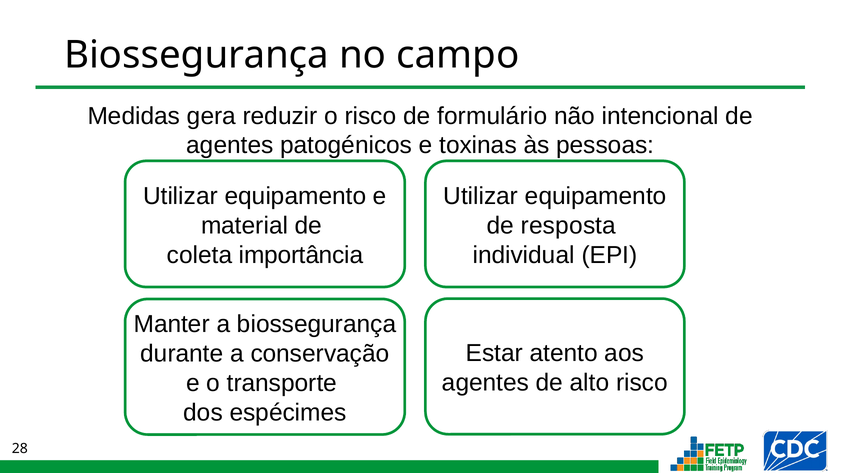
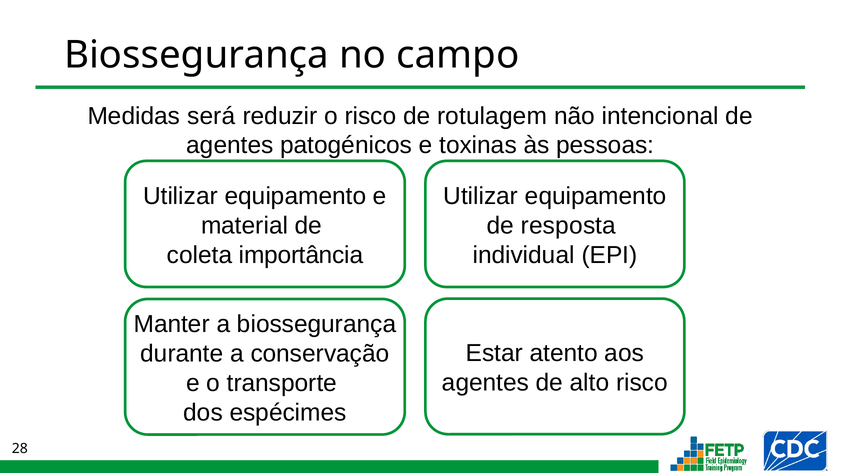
gera: gera -> será
formulário: formulário -> rotulagem
